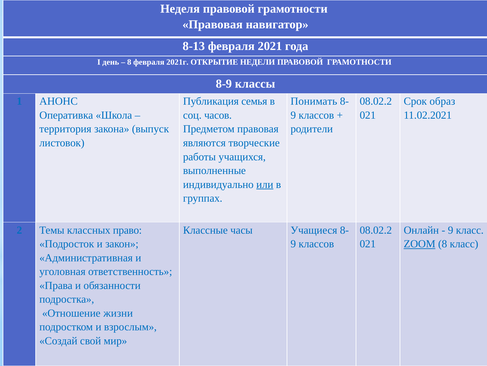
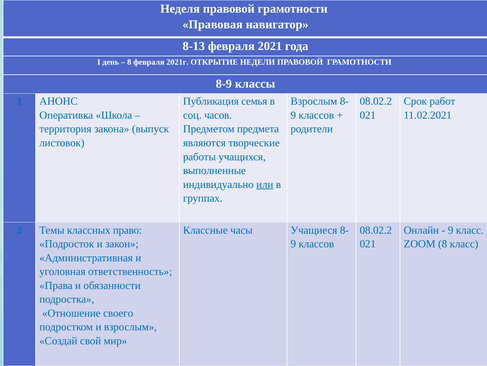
Понимать at (314, 101): Понимать -> Взрослым
образ: образ -> работ
Предметом правовая: правовая -> предмета
ZOOM underline: present -> none
жизни: жизни -> своего
